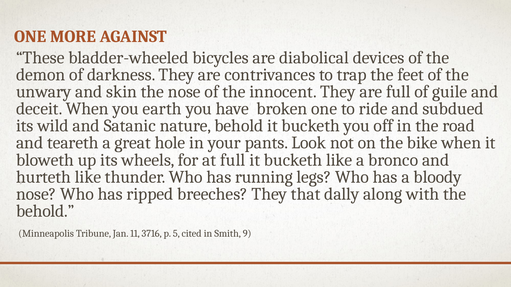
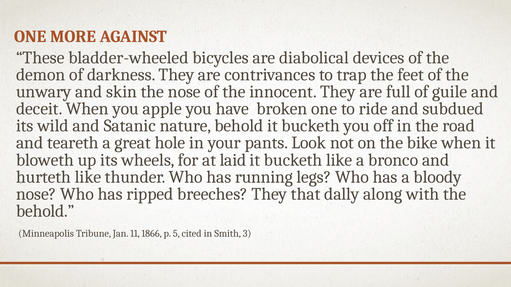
earth: earth -> apple
at full: full -> laid
3716: 3716 -> 1866
9: 9 -> 3
